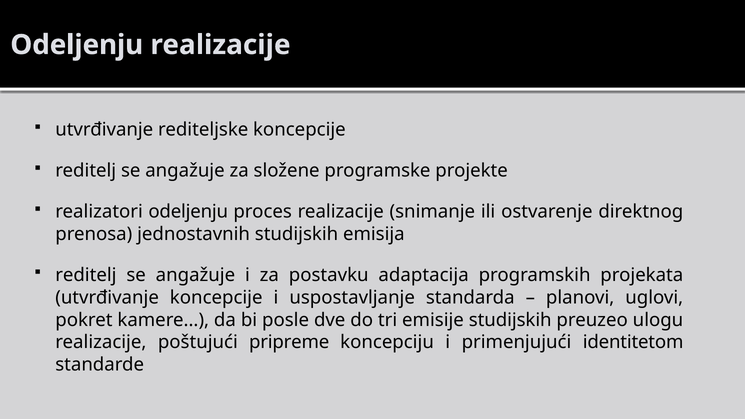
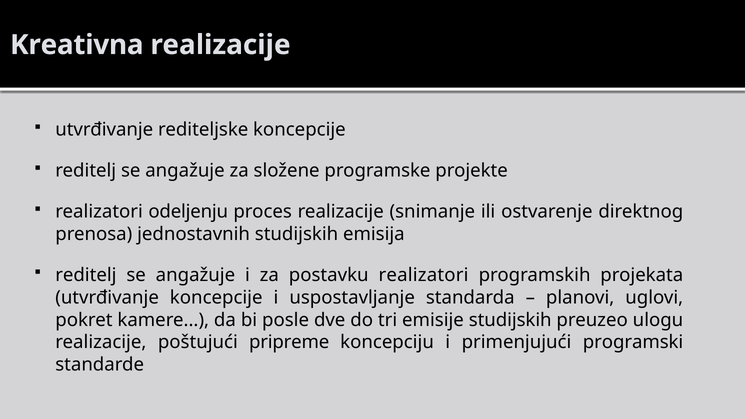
Odeljenju at (77, 45): Odeljenju -> Kreativna
postavku adaptacija: adaptacija -> realizatori
identitetom: identitetom -> programski
